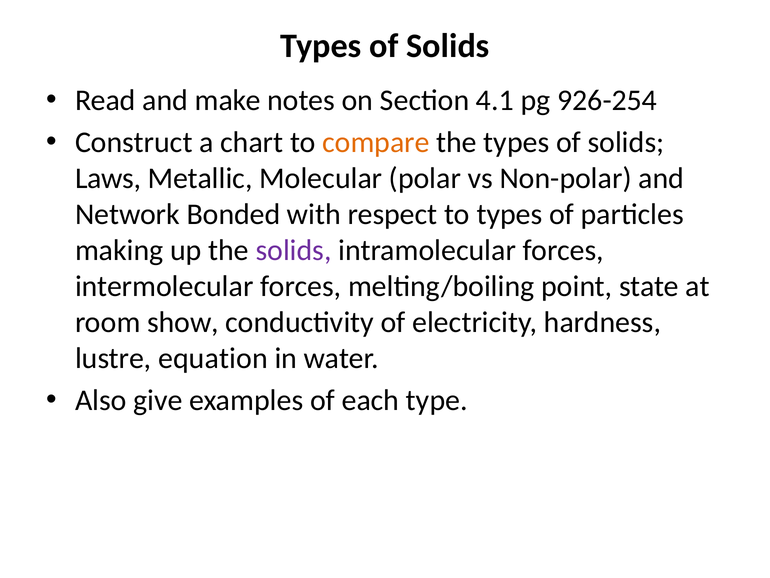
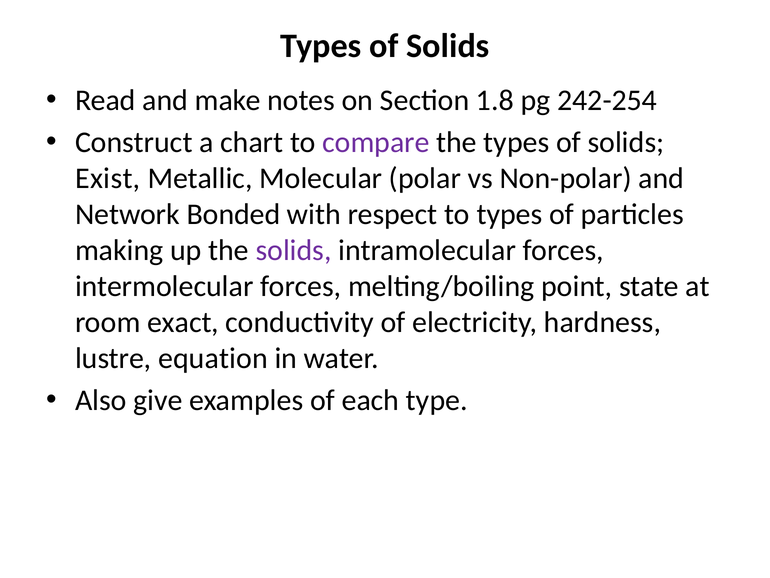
4.1: 4.1 -> 1.8
926-254: 926-254 -> 242-254
compare colour: orange -> purple
Laws: Laws -> Exist
show: show -> exact
